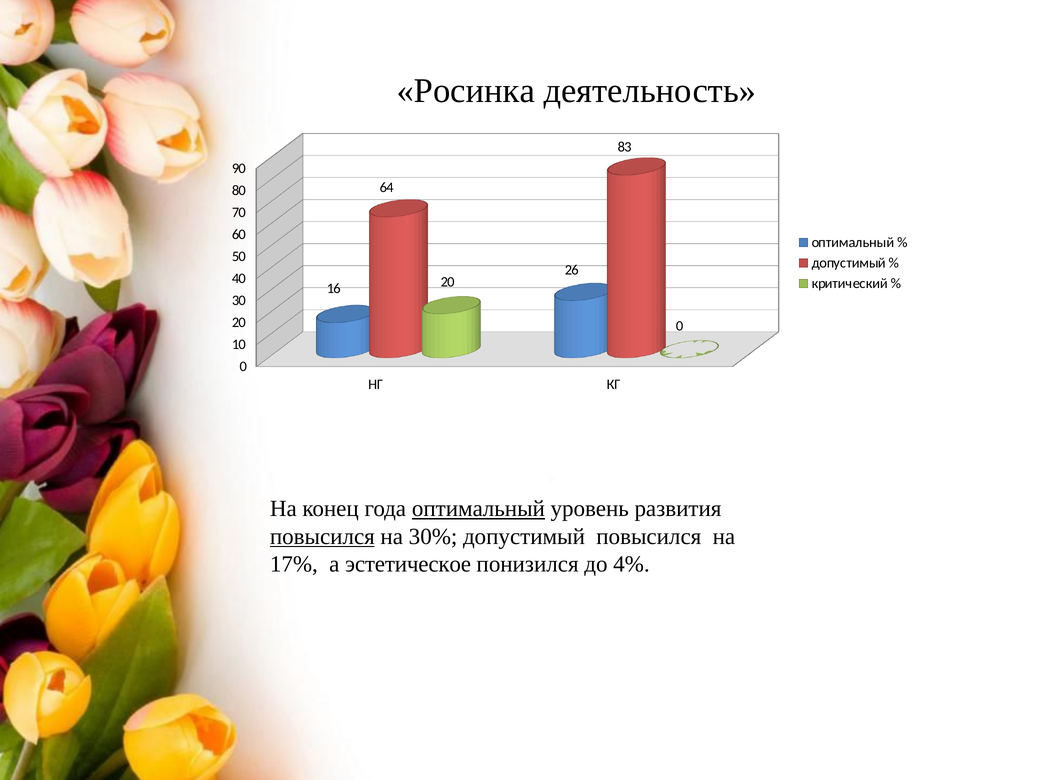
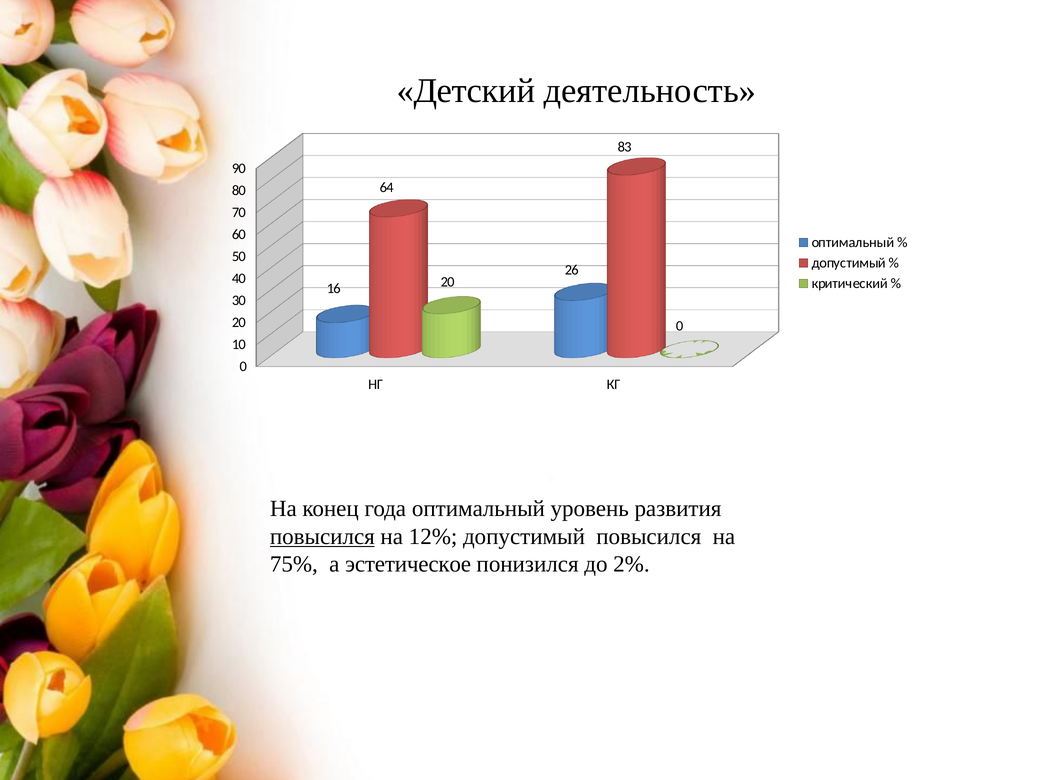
Росинка: Росинка -> Детский
оптимальный at (478, 508) underline: present -> none
30%: 30% -> 12%
17%: 17% -> 75%
4%: 4% -> 2%
